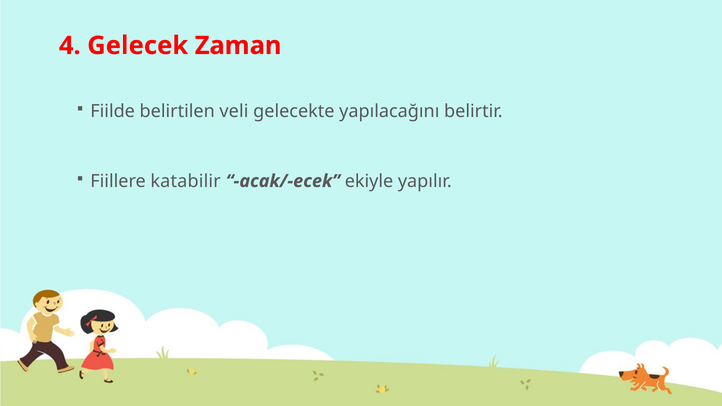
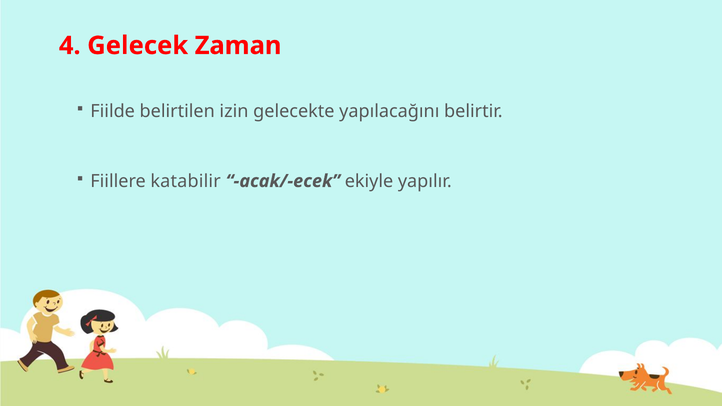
veli: veli -> izin
